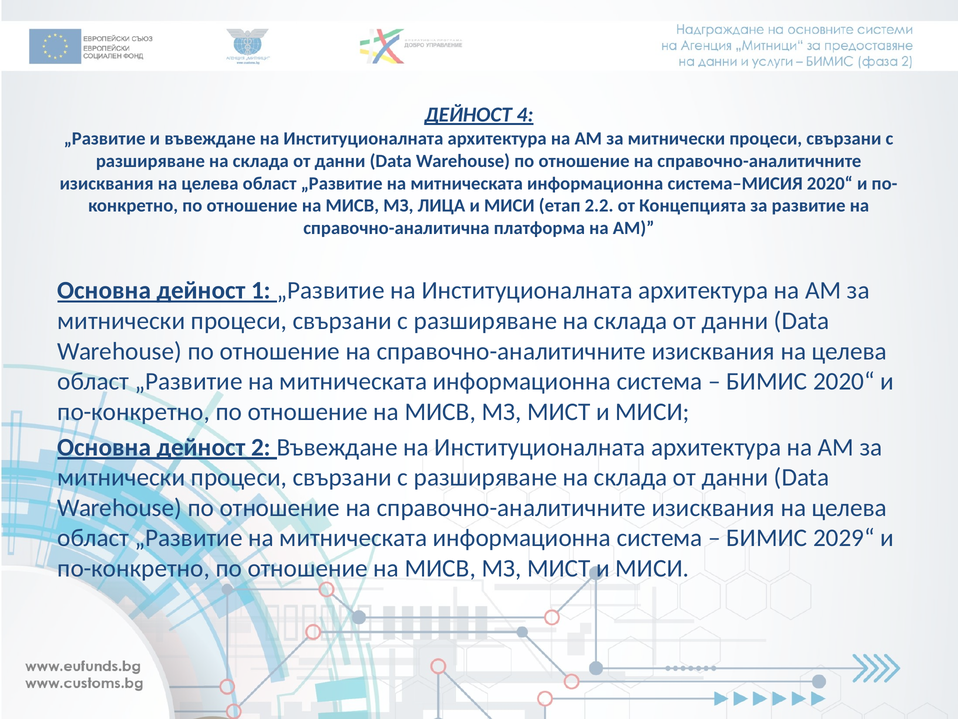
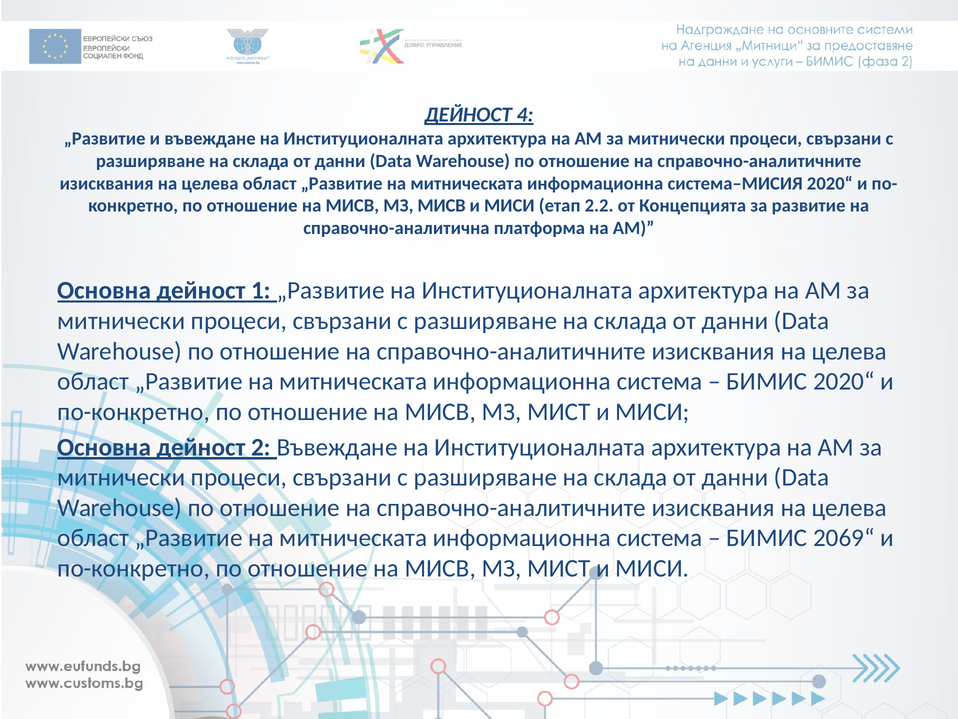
МЗ ЛИЦА: ЛИЦА -> МИСВ
2029“: 2029“ -> 2069“
